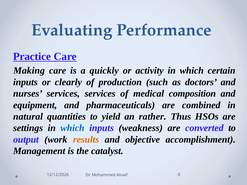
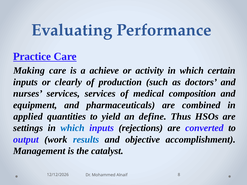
quickly: quickly -> achieve
natural: natural -> applied
rather: rather -> define
weakness: weakness -> rejections
results colour: orange -> blue
